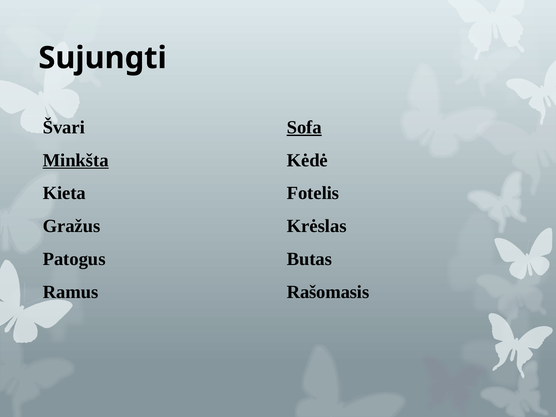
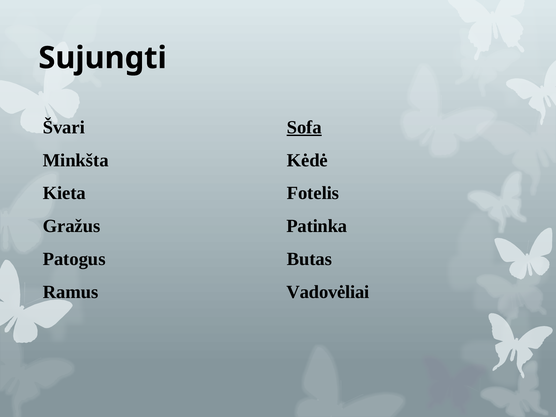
Minkšta underline: present -> none
Krėslas: Krėslas -> Patinka
Rašomasis: Rašomasis -> Vadovėliai
